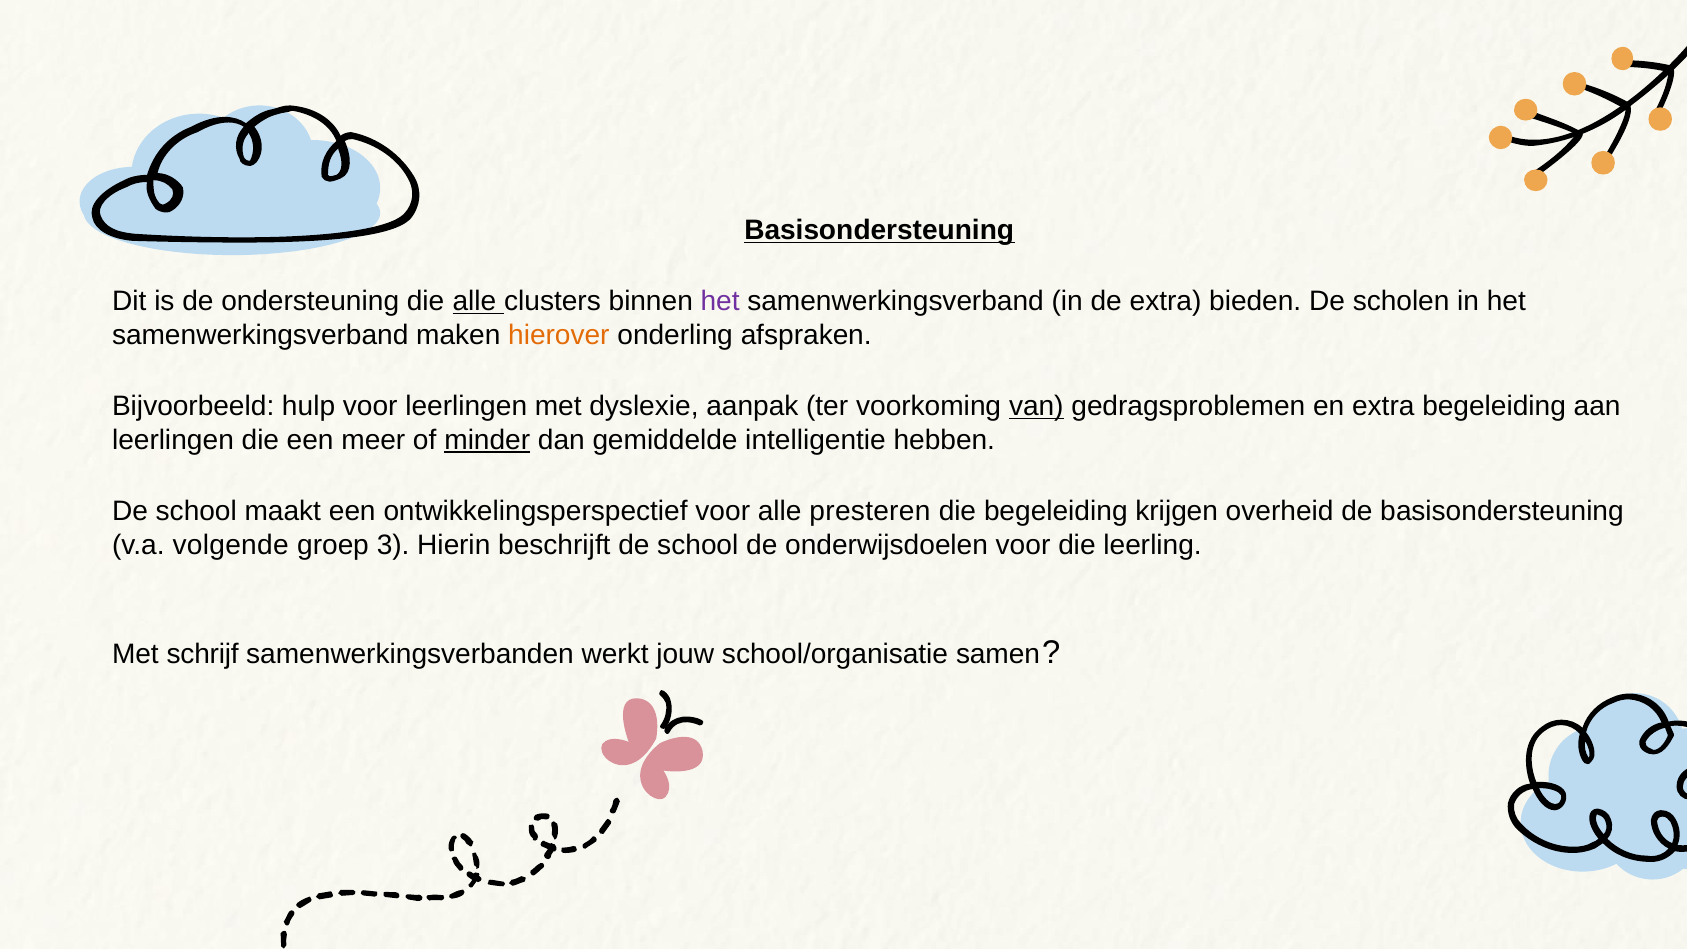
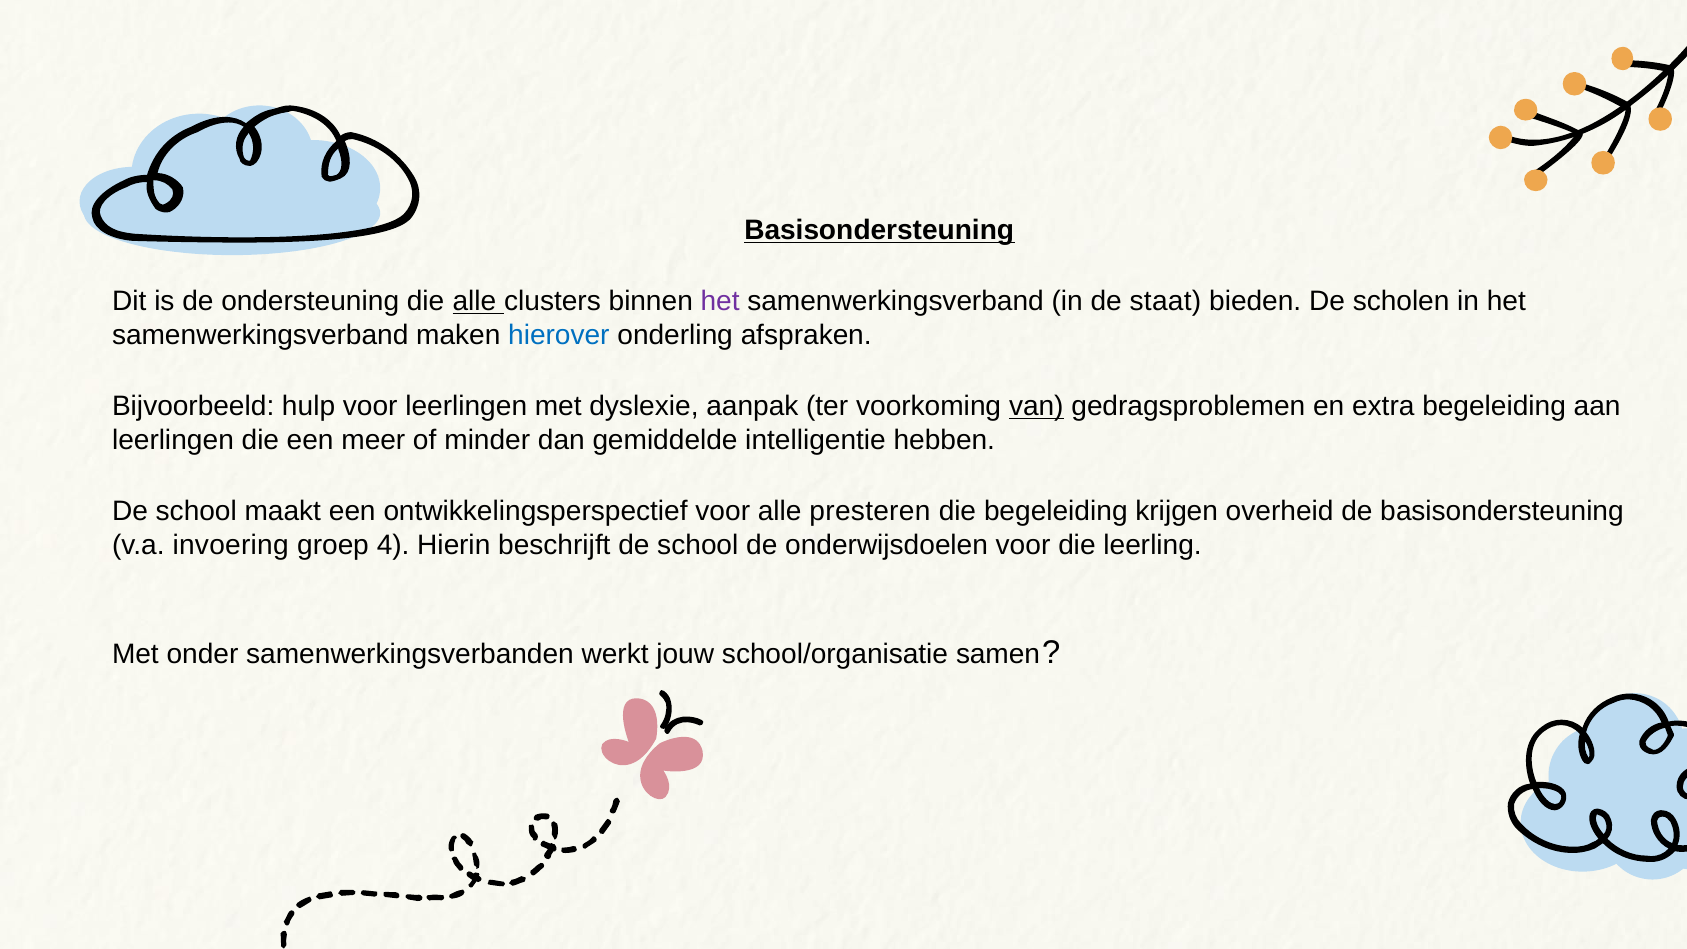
de extra: extra -> staat
hierover colour: orange -> blue
minder underline: present -> none
volgende: volgende -> invoering
3: 3 -> 4
schrijf: schrijf -> onder
